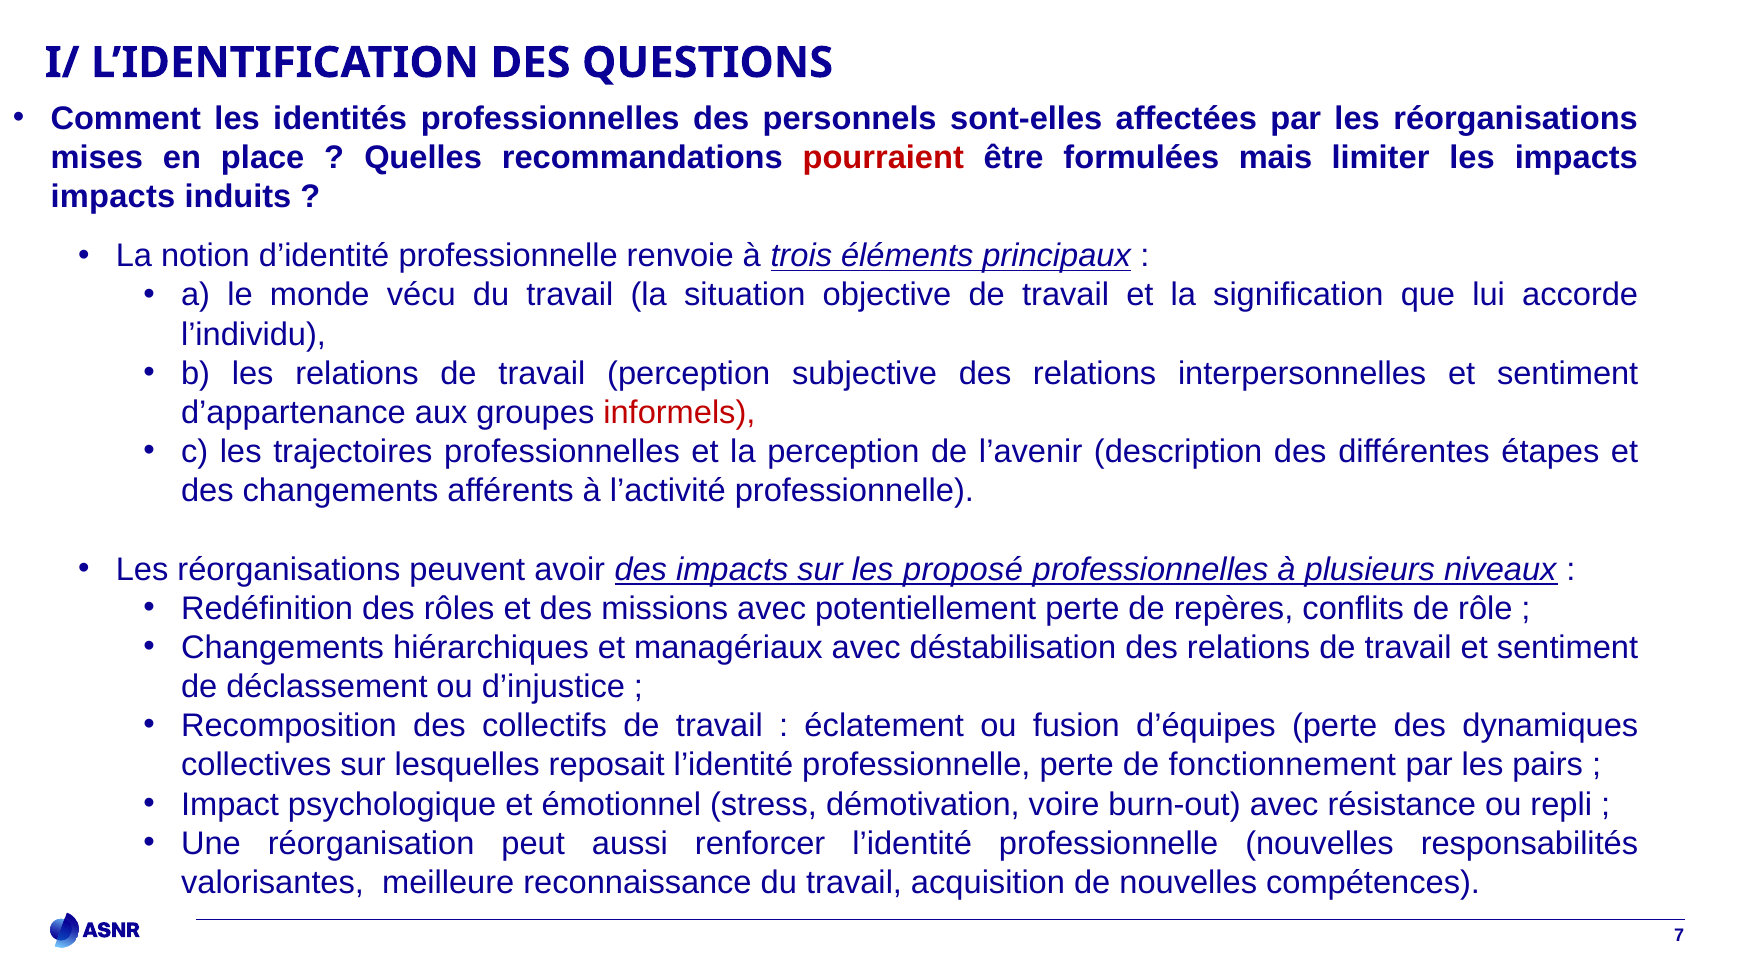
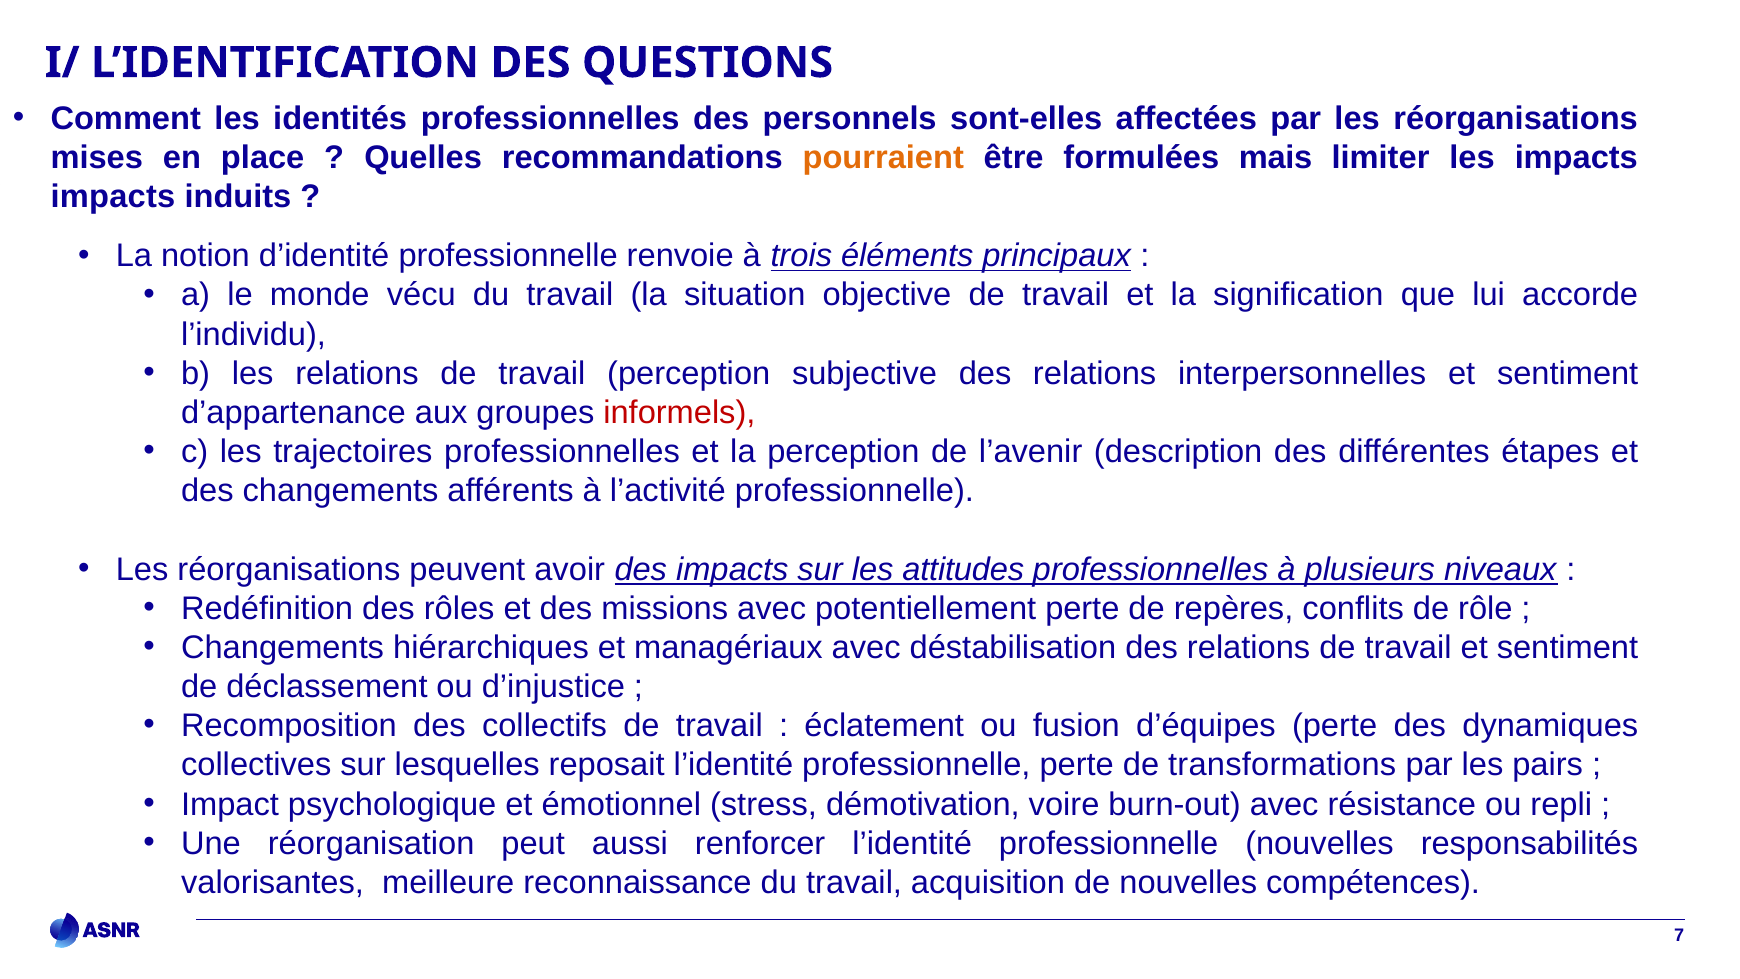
pourraient colour: red -> orange
proposé: proposé -> attitudes
fonctionnement: fonctionnement -> transformations
